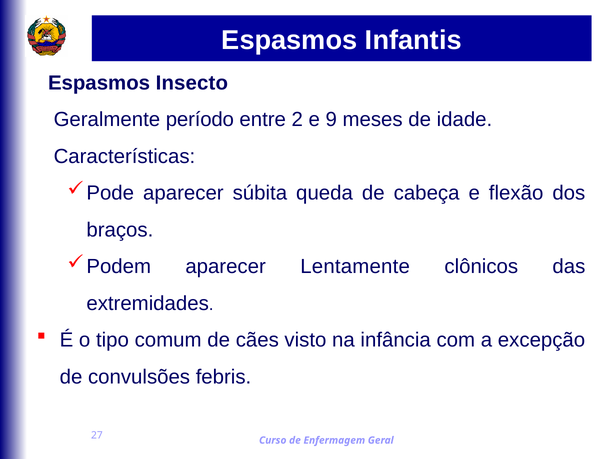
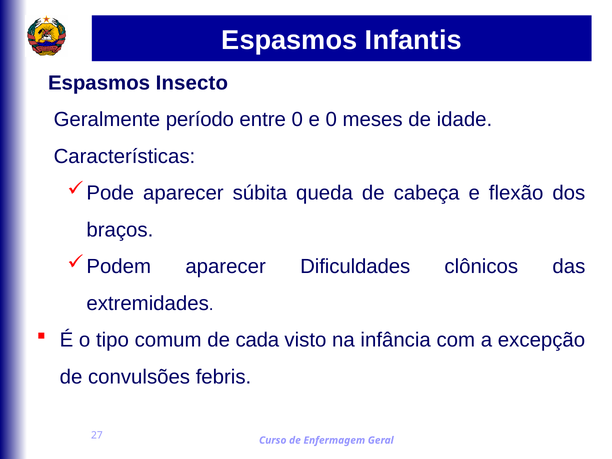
entre 2: 2 -> 0
e 9: 9 -> 0
Lentamente: Lentamente -> Dificuldades
cães: cães -> cada
